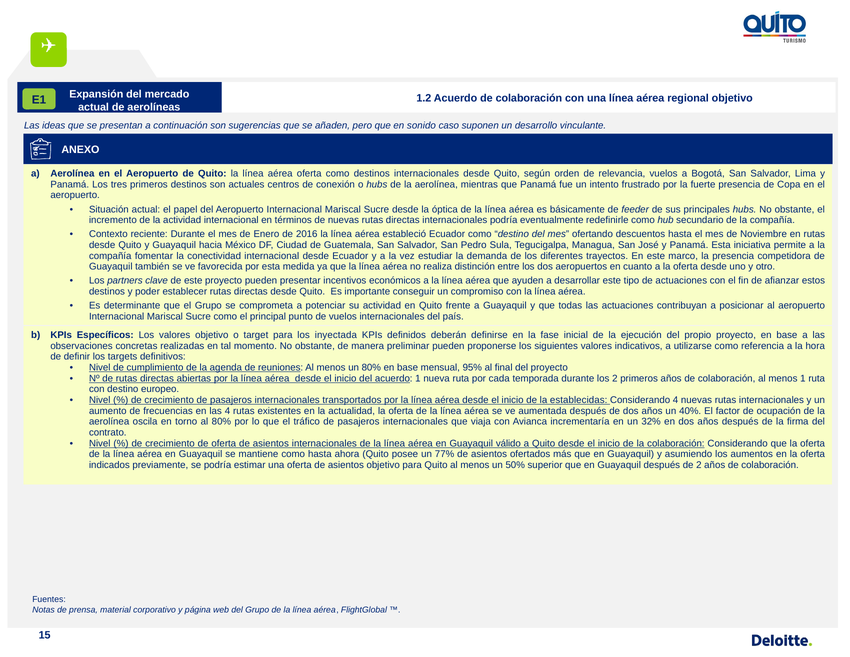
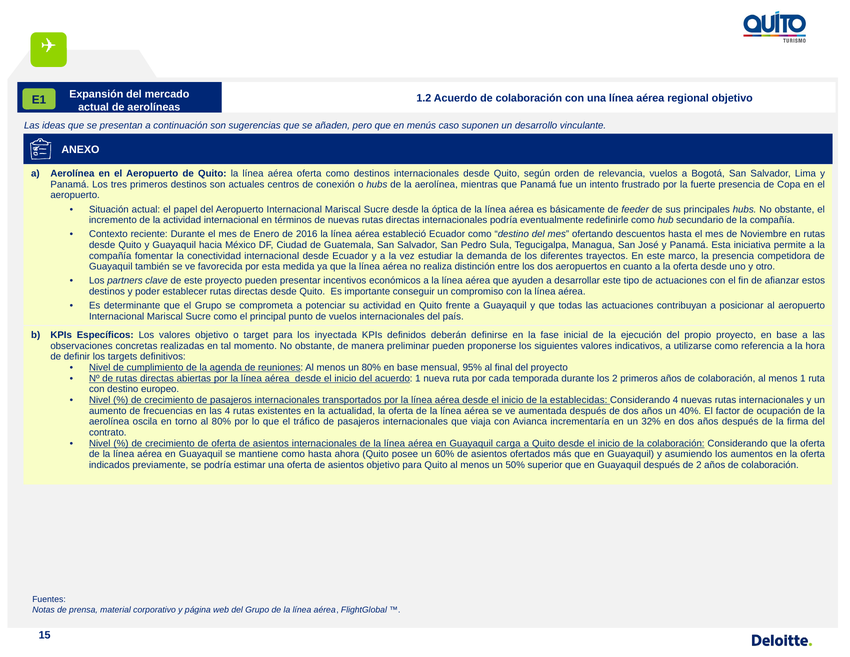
sonido: sonido -> menús
válido: válido -> carga
77%: 77% -> 60%
